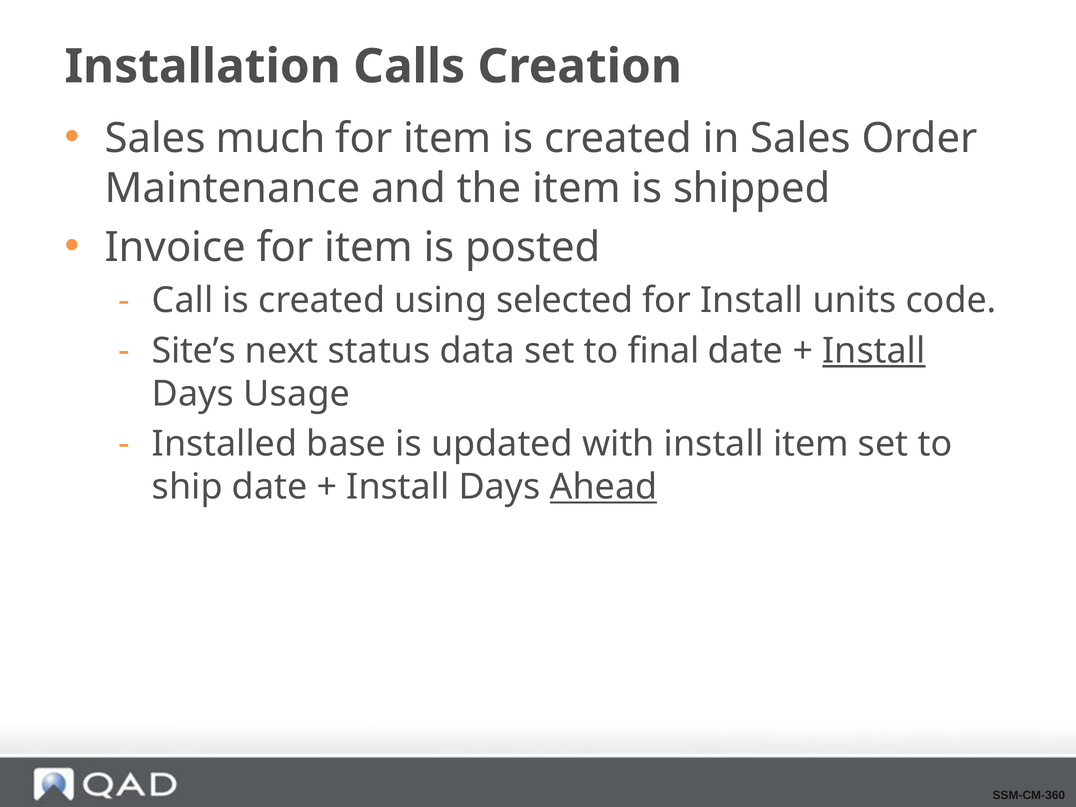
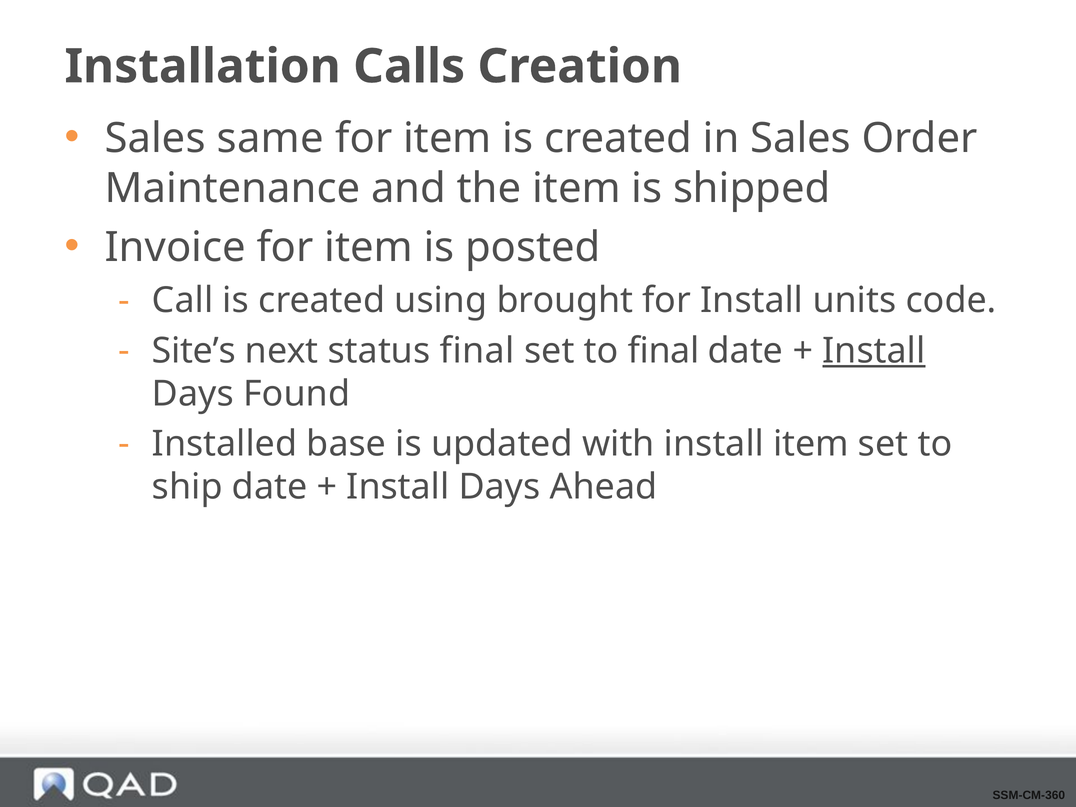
much: much -> same
selected: selected -> brought
status data: data -> final
Usage: Usage -> Found
Ahead underline: present -> none
